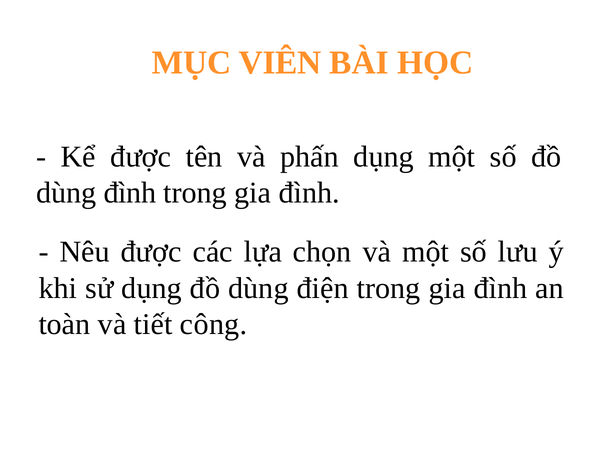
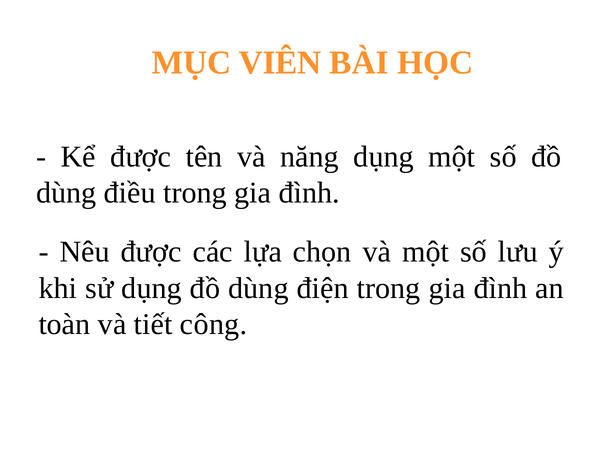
phấn: phấn -> năng
dùng đình: đình -> điều
